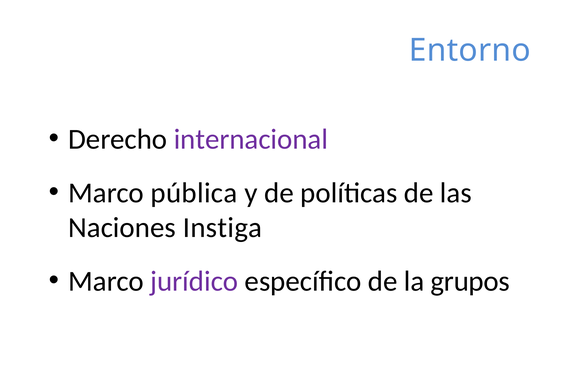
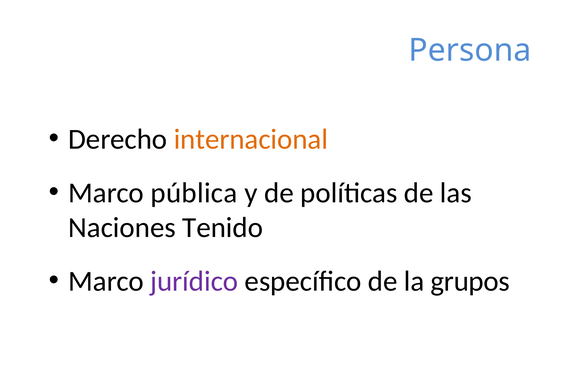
Entorno: Entorno -> Persona
internacional colour: purple -> orange
Instiga: Instiga -> Tenido
